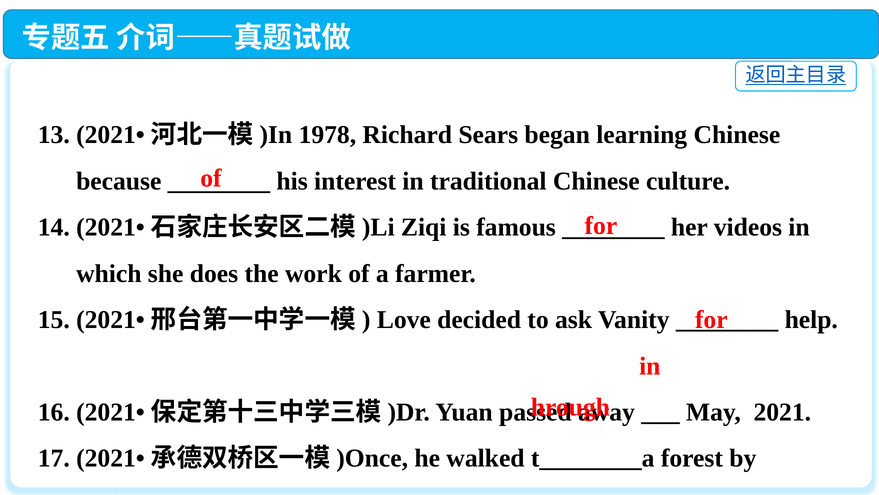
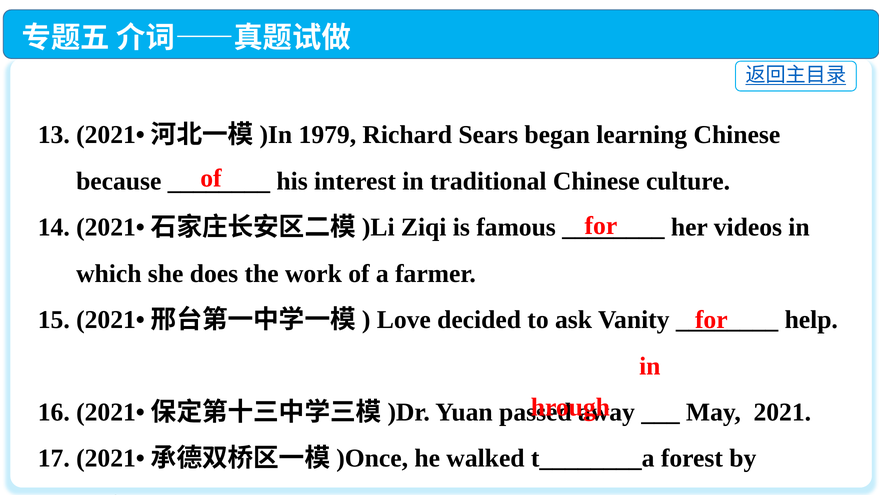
1978: 1978 -> 1979
